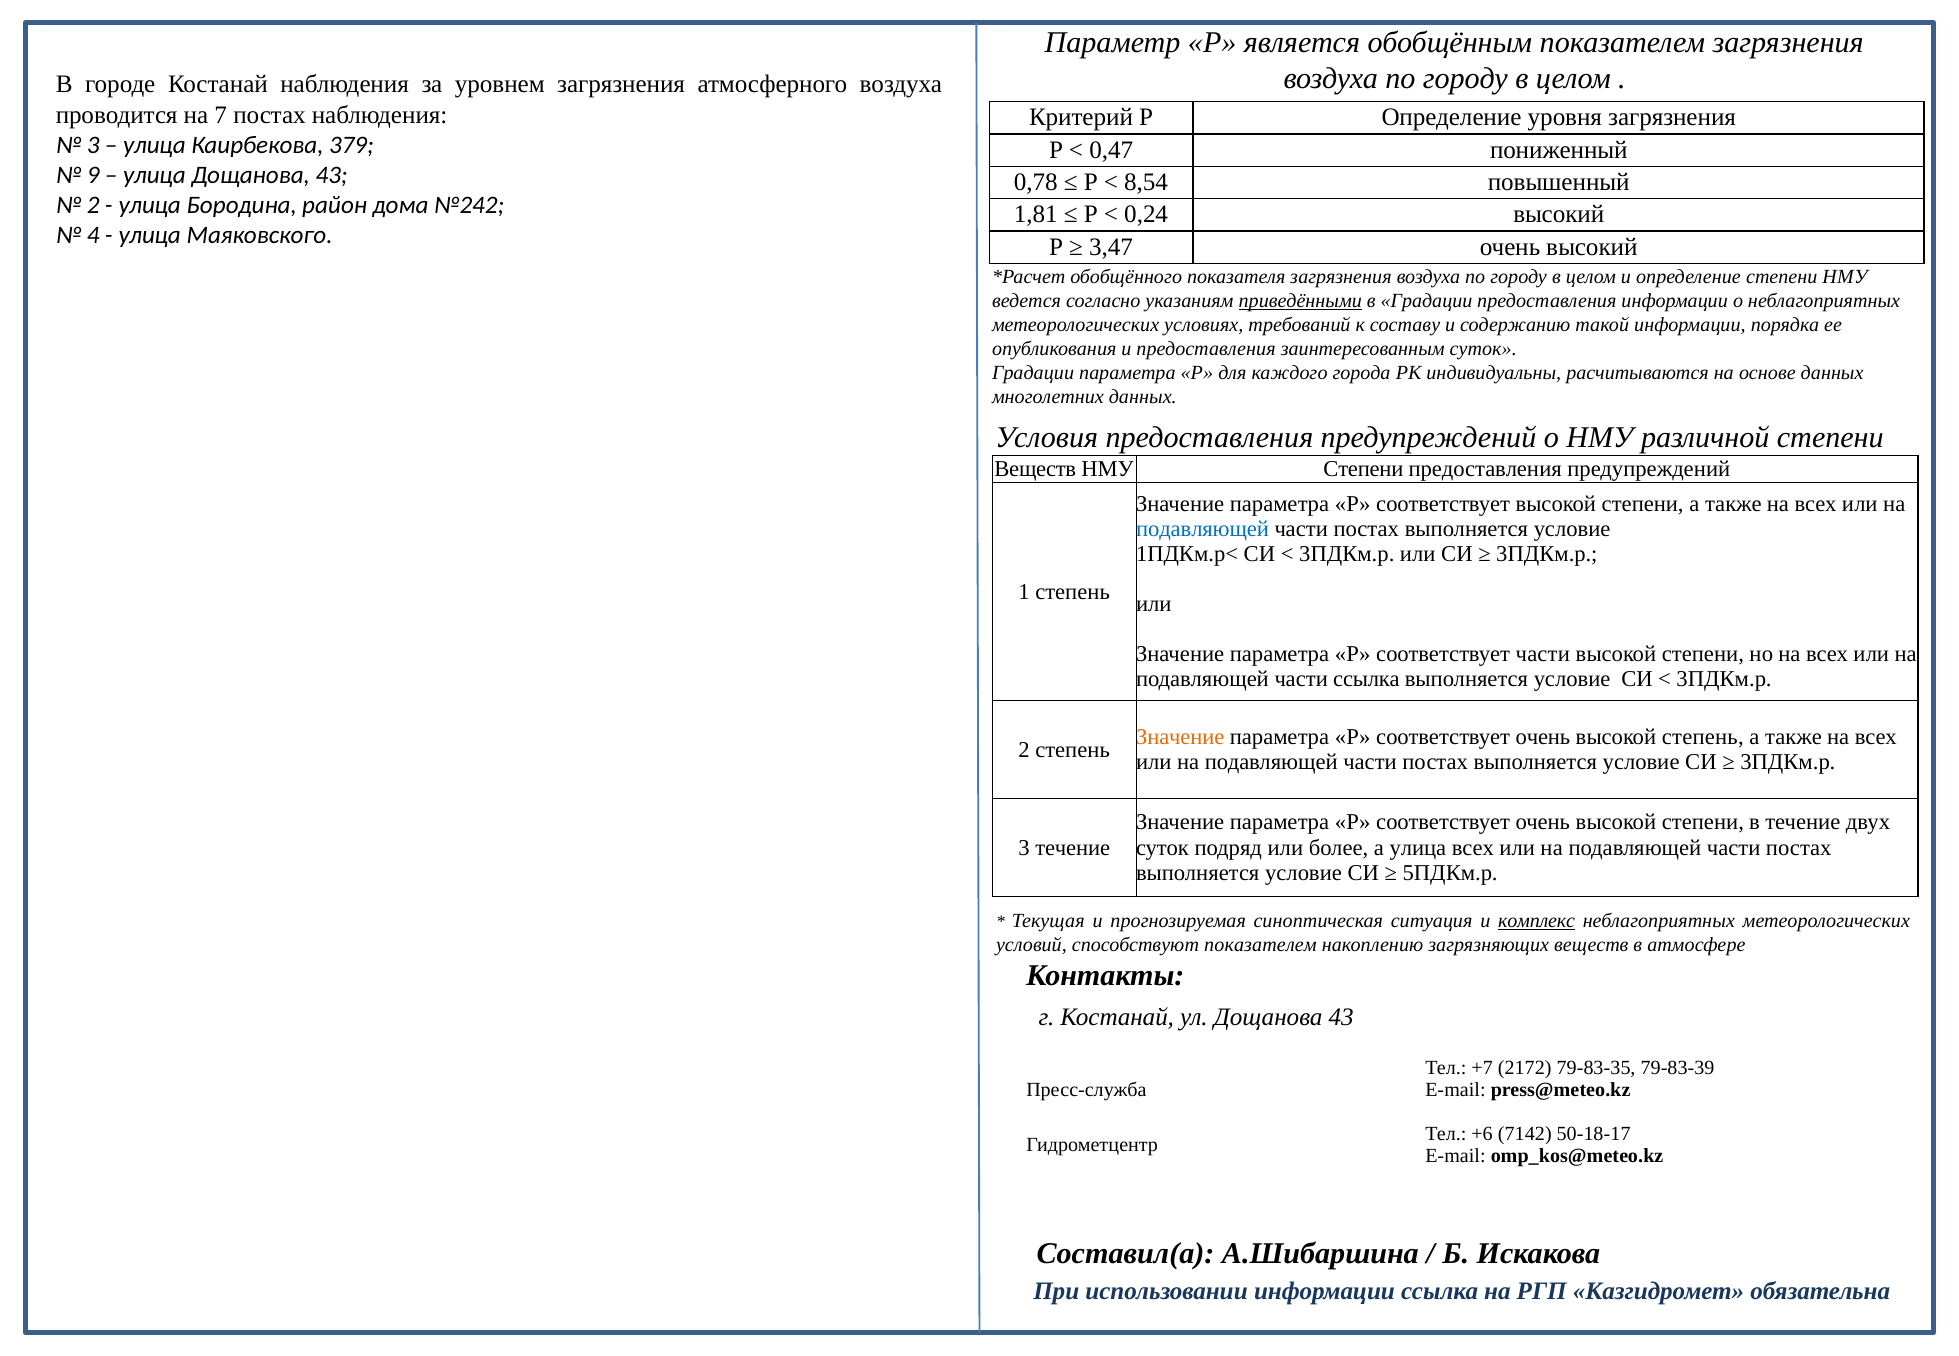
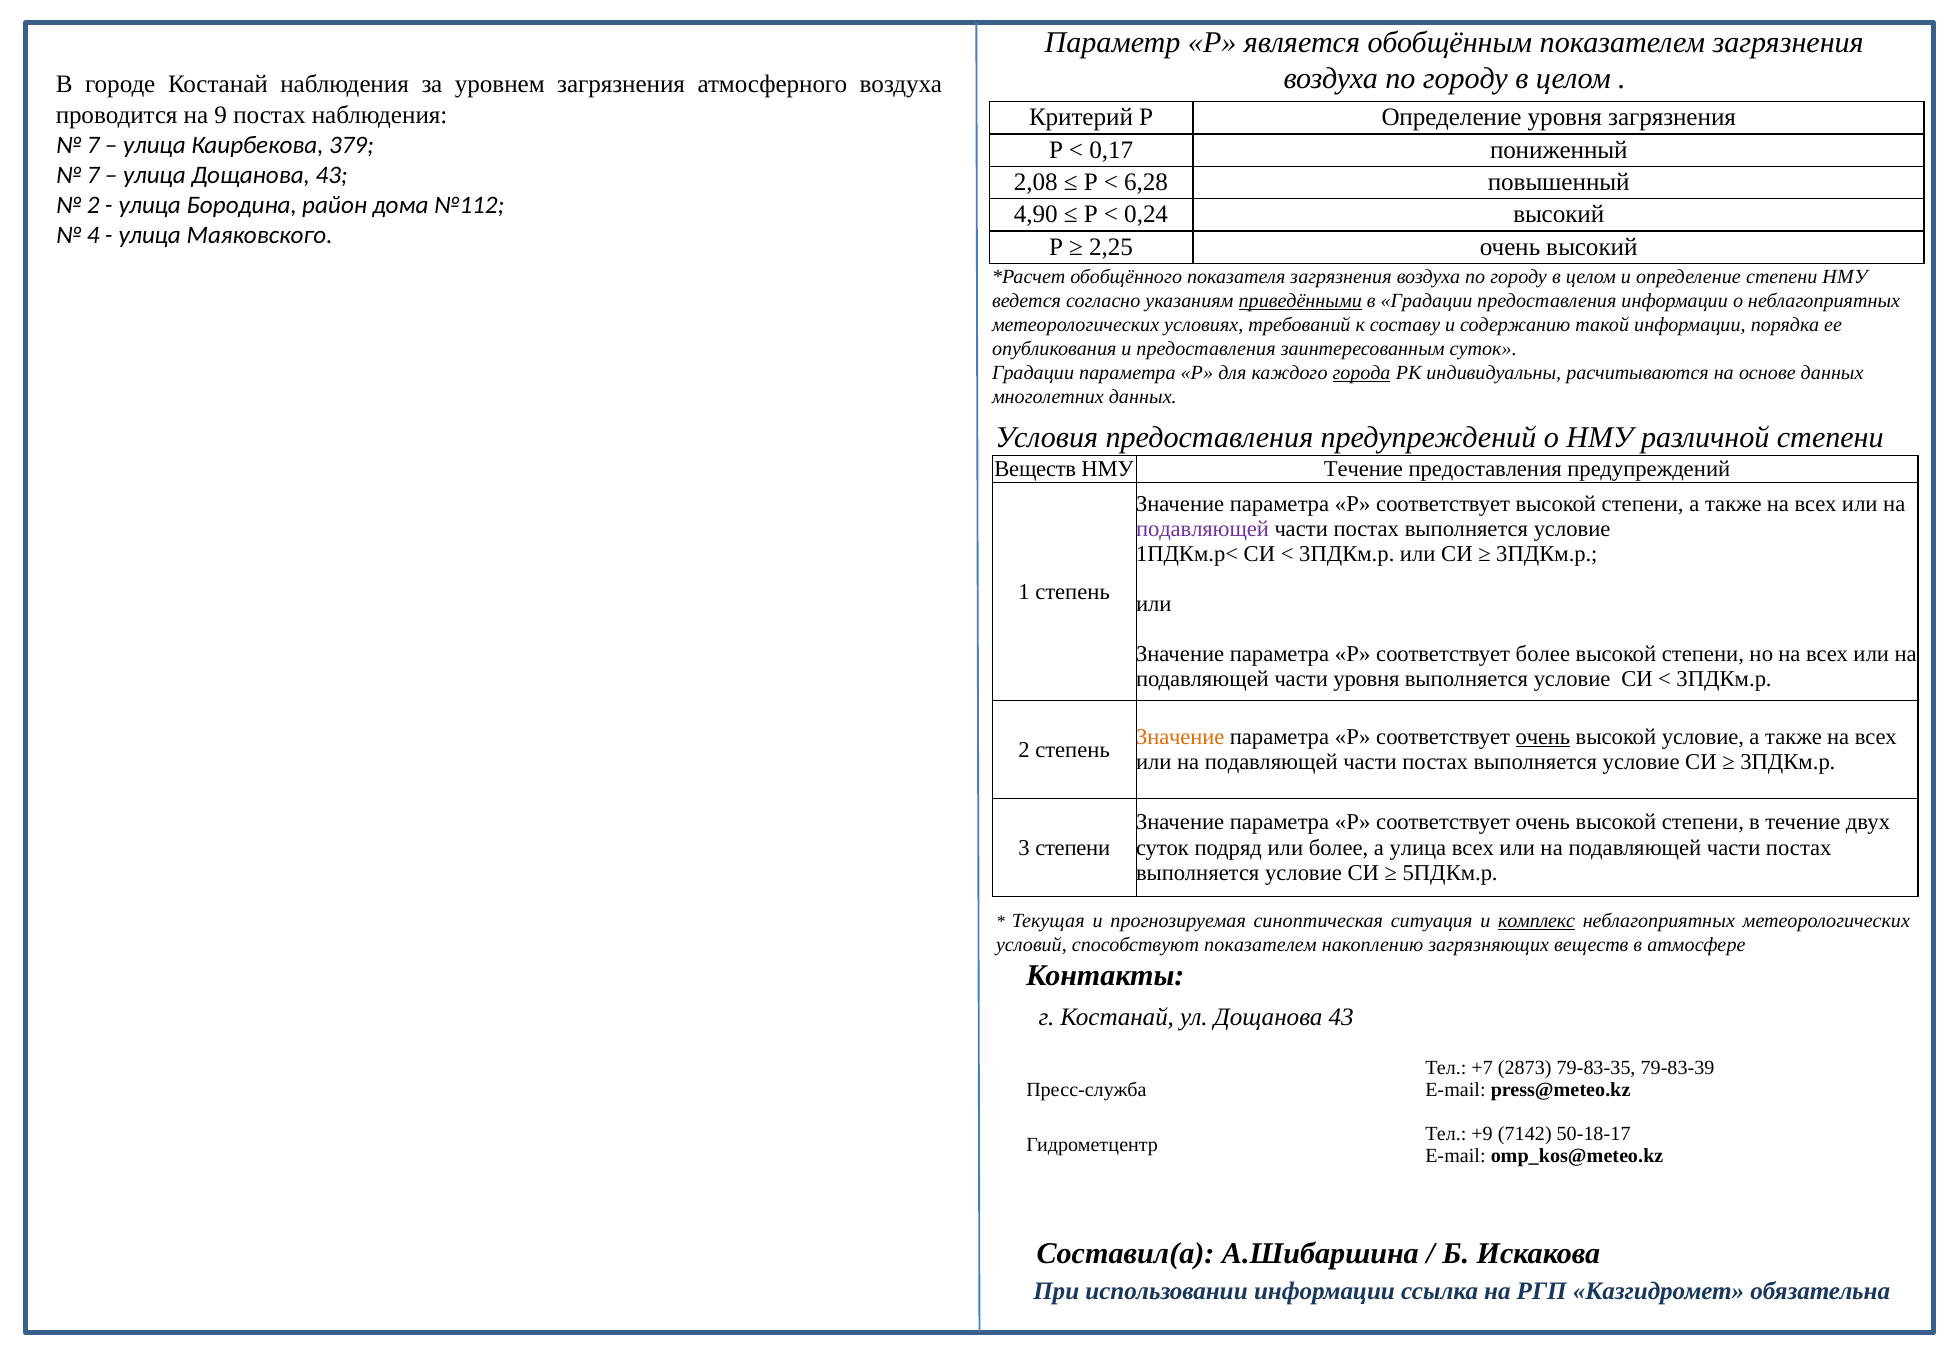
7: 7 -> 9
3 at (93, 145): 3 -> 7
0,47: 0,47 -> 0,17
9 at (93, 175): 9 -> 7
0,78: 0,78 -> 2,08
8,54: 8,54 -> 6,28
№242: №242 -> №112
1,81: 1,81 -> 4,90
3,47: 3,47 -> 2,25
города underline: none -> present
НМУ Степени: Степени -> Течение
подавляющей at (1203, 529) colour: blue -> purple
соответствует части: части -> более
части ссылка: ссылка -> уровня
очень at (1543, 737) underline: none -> present
высокой степень: степень -> условие
3 течение: течение -> степени
2172: 2172 -> 2873
+6: +6 -> +9
